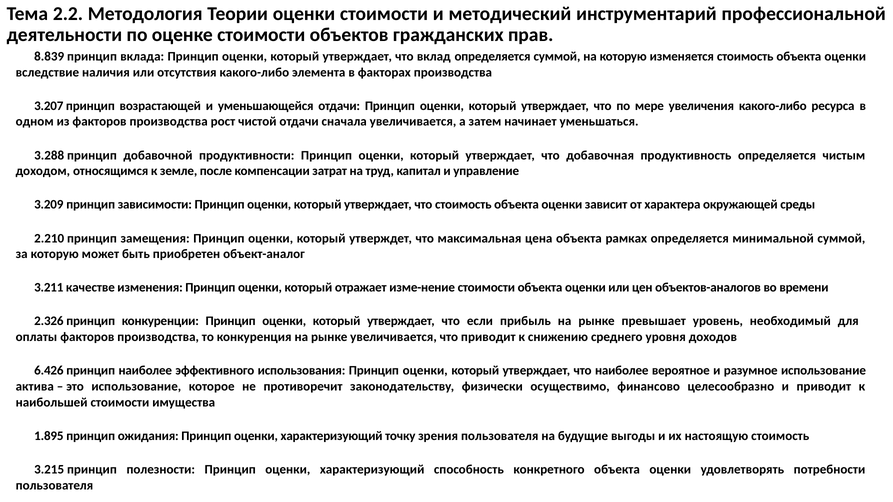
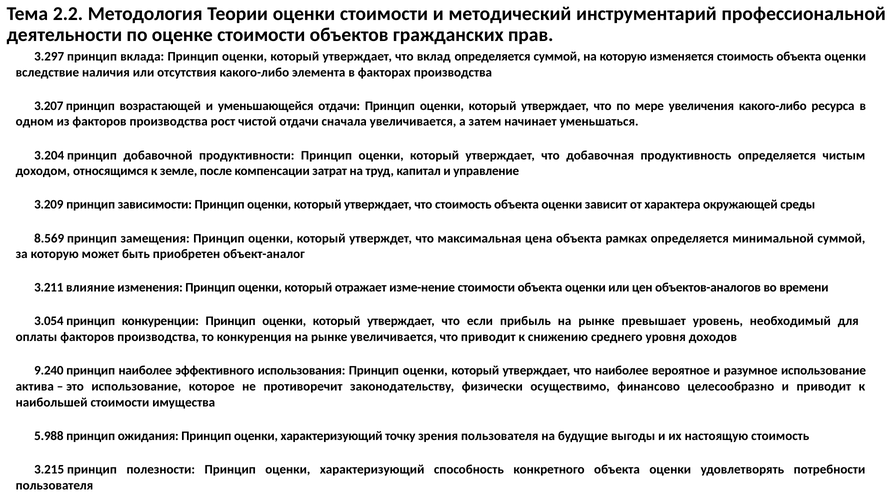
8.839: 8.839 -> 3.297
3.288: 3.288 -> 3.204
2.210: 2.210 -> 8.569
качестве: качестве -> влияние
2.326: 2.326 -> 3.054
6.426: 6.426 -> 9.240
1.895: 1.895 -> 5.988
